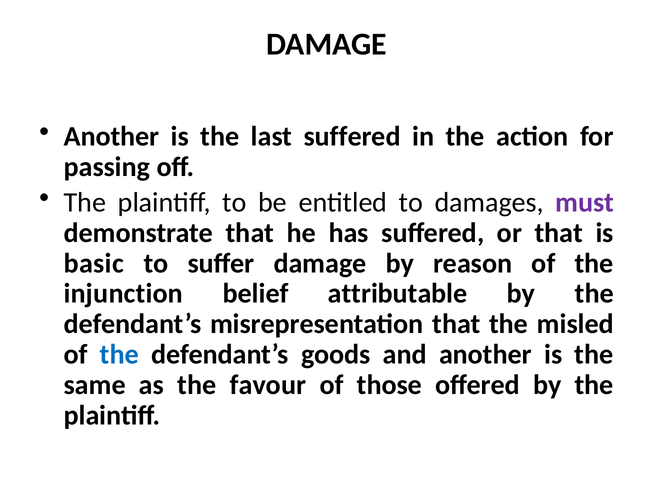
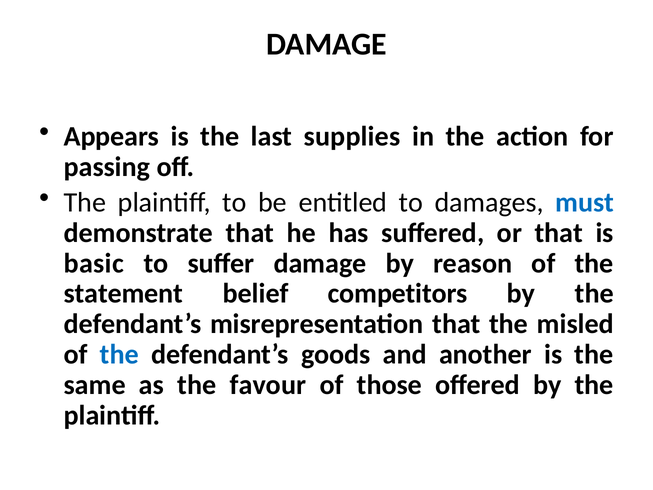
Another at (111, 136): Another -> Appears
last suffered: suffered -> supplies
must colour: purple -> blue
injunction: injunction -> statement
attributable: attributable -> competitors
